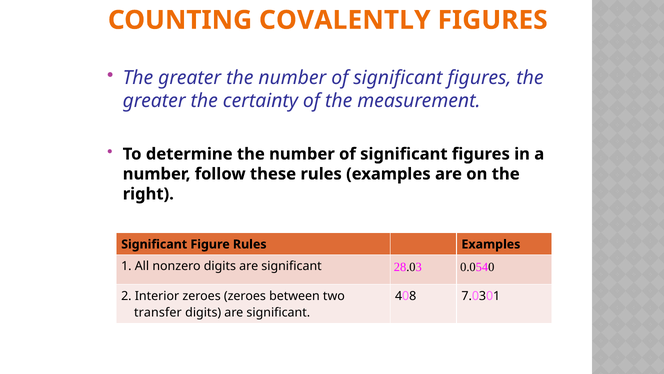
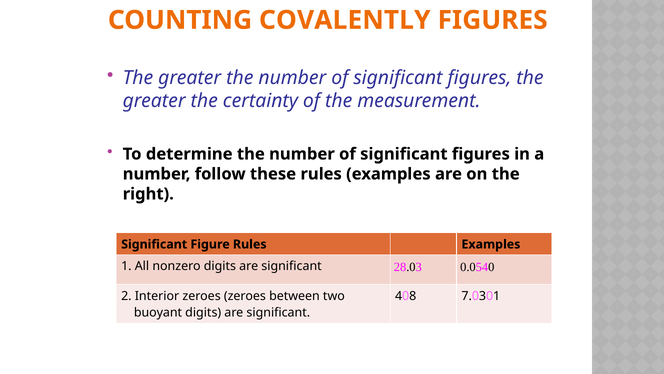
transfer: transfer -> buoyant
